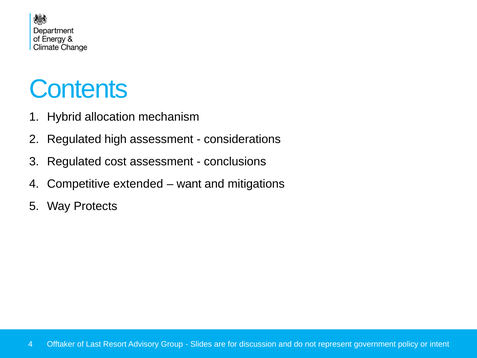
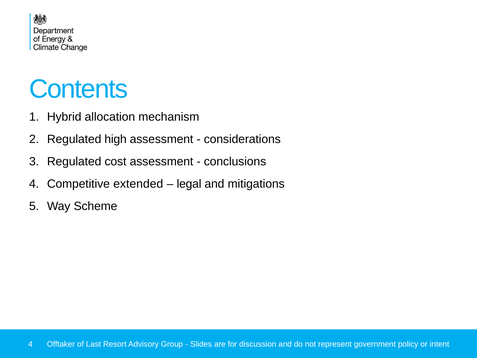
want: want -> legal
Protects: Protects -> Scheme
